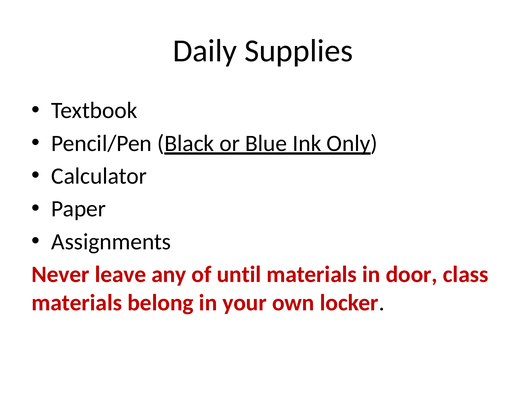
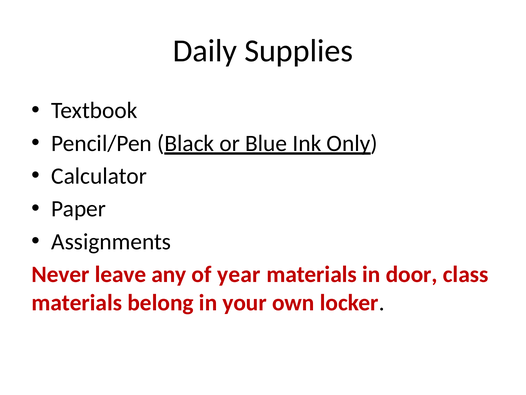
until: until -> year
